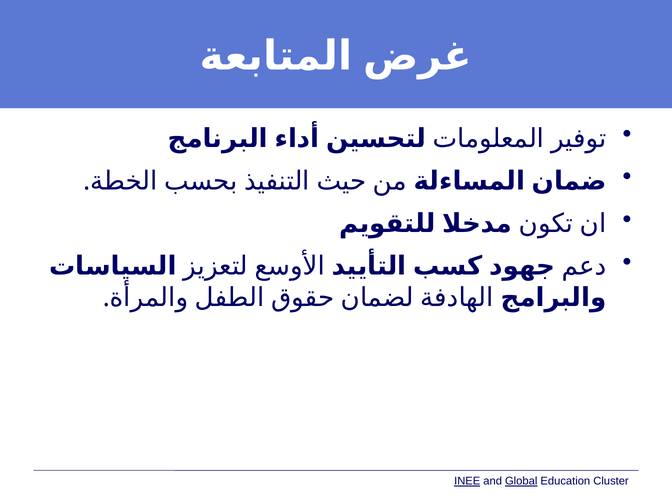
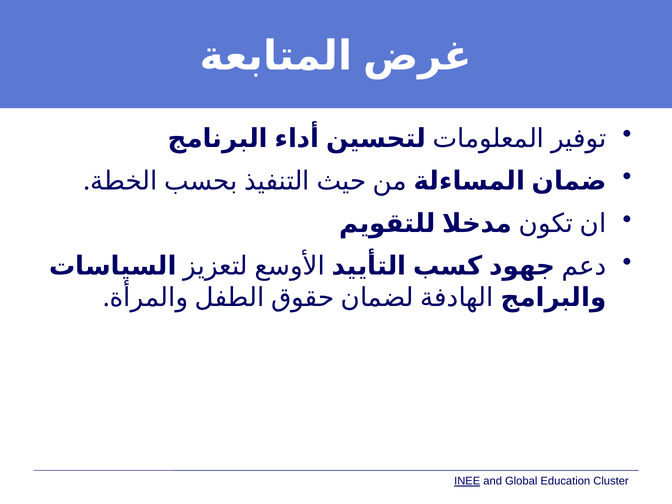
Global underline: present -> none
